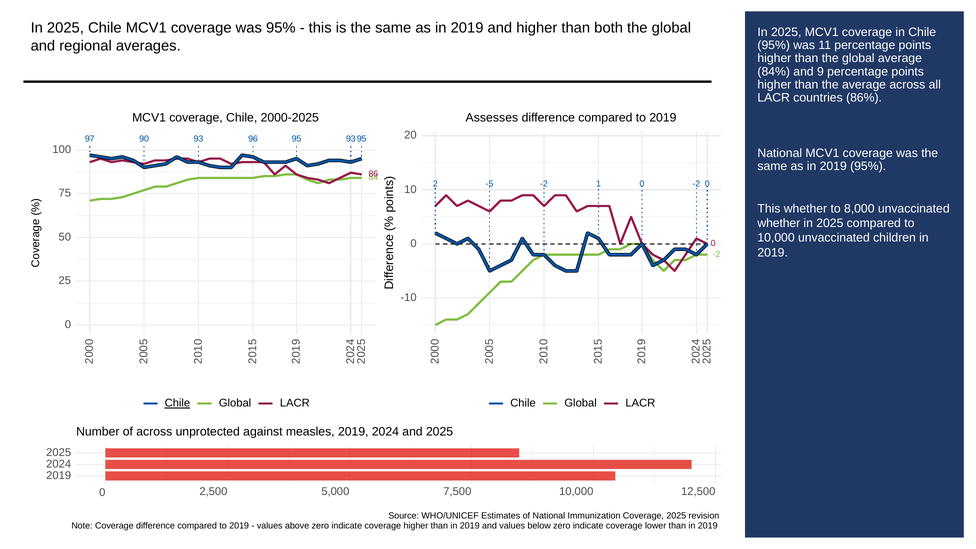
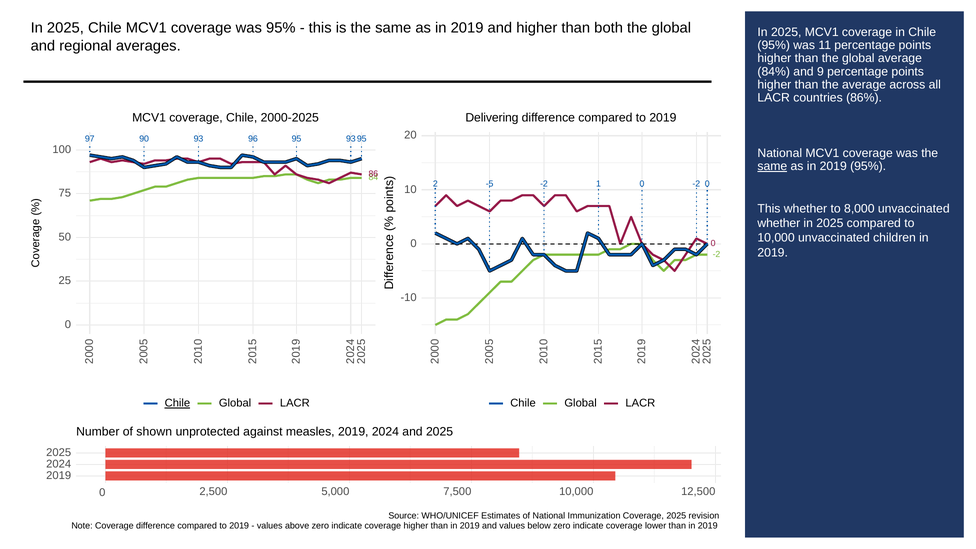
Assesses: Assesses -> Delivering
same at (772, 166) underline: none -> present
of across: across -> shown
